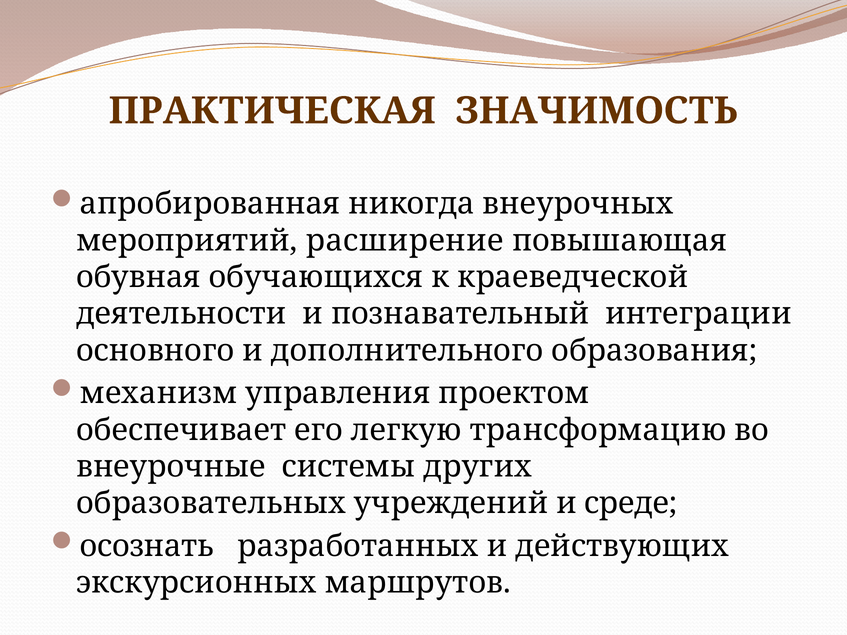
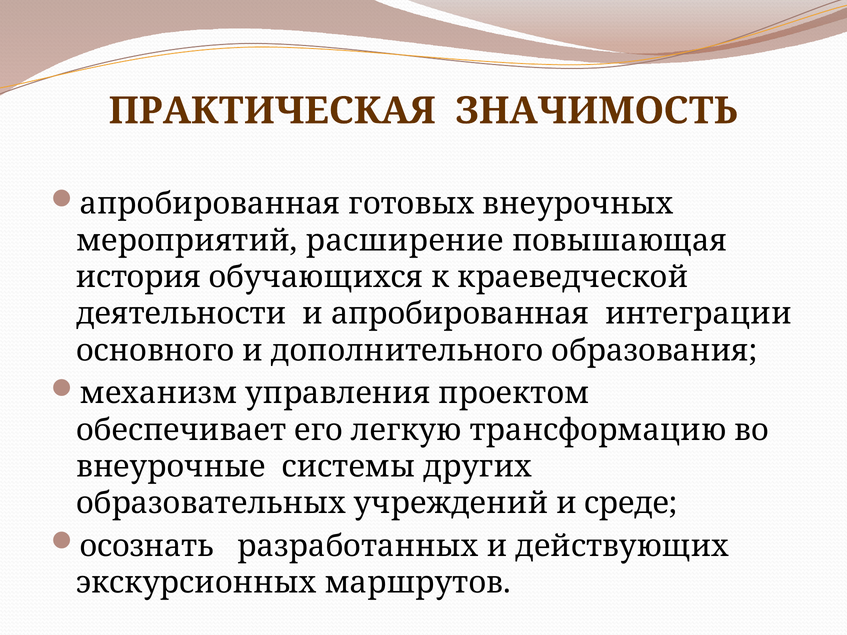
никогда: никогда -> готовых
обувная: обувная -> история
и познавательный: познавательный -> апробированная
